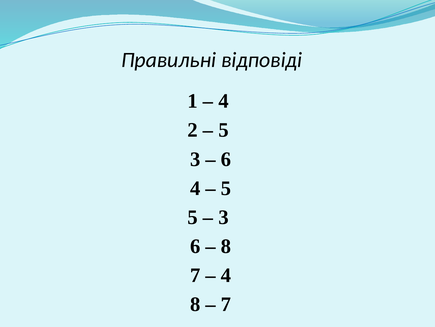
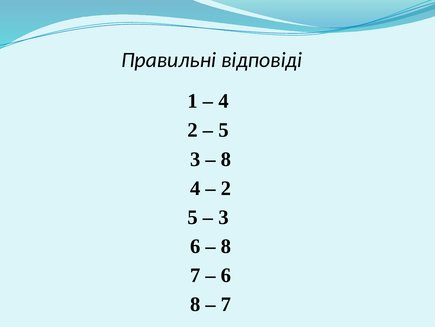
6 at (226, 159): 6 -> 8
5 at (226, 188): 5 -> 2
4 at (226, 275): 4 -> 6
